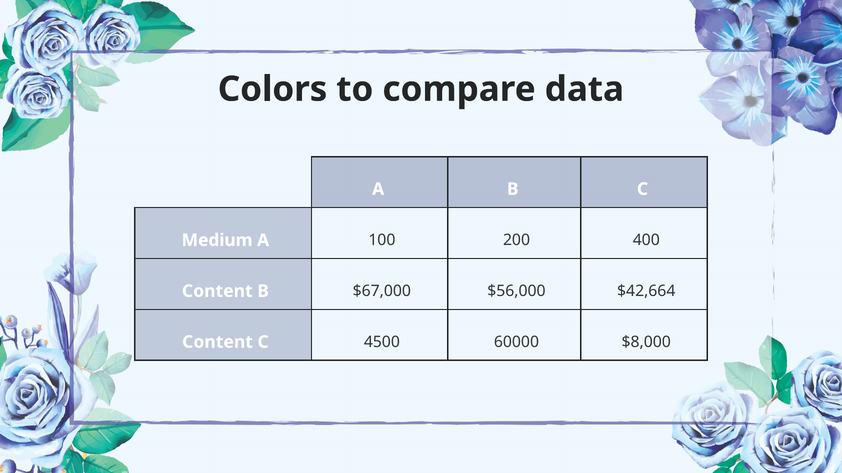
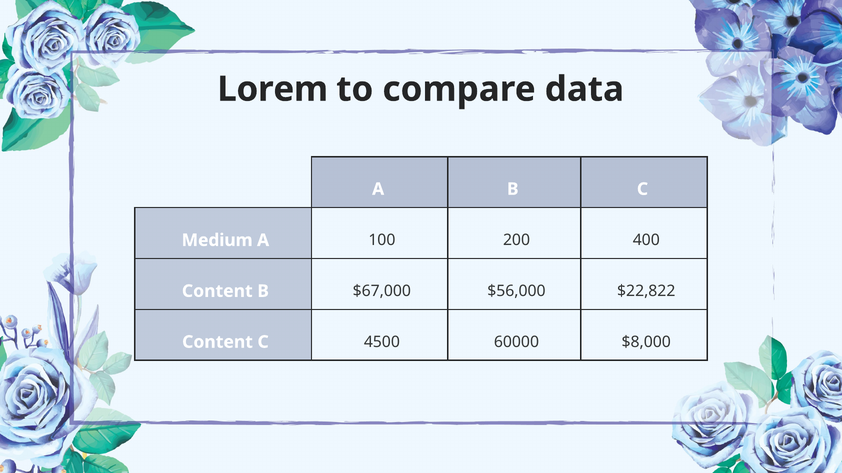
Colors: Colors -> Lorem
$42,664: $42,664 -> $22,822
